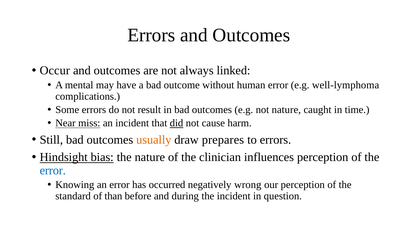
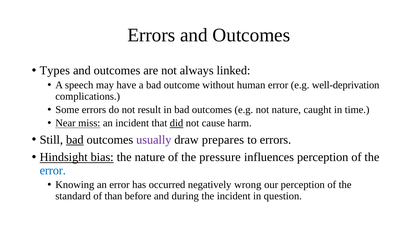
Occur: Occur -> Types
mental: mental -> speech
well-lymphoma: well-lymphoma -> well-deprivation
bad at (75, 140) underline: none -> present
usually colour: orange -> purple
clinician: clinician -> pressure
